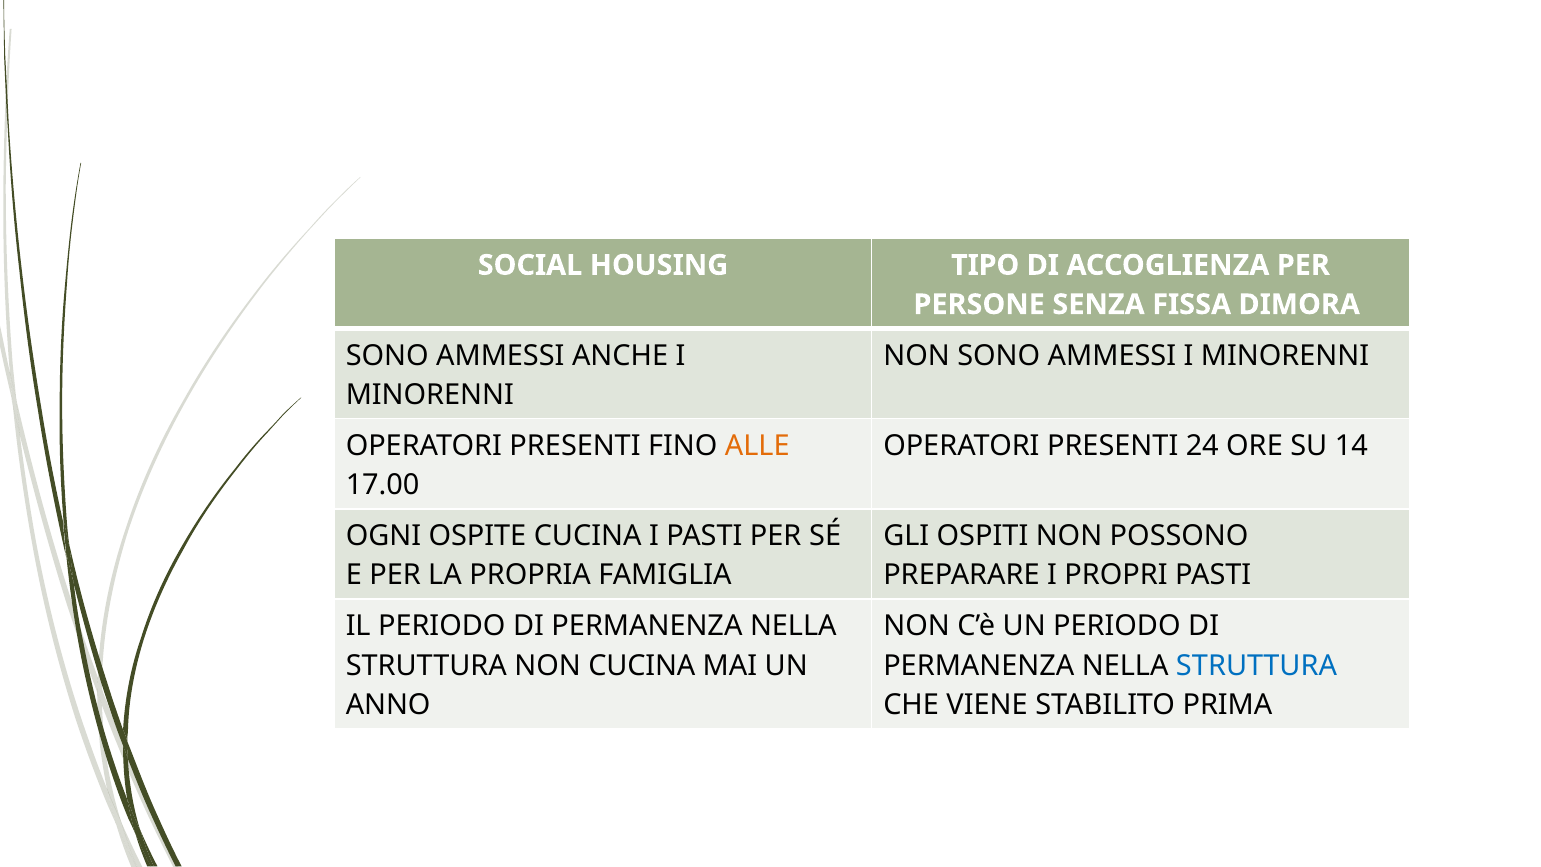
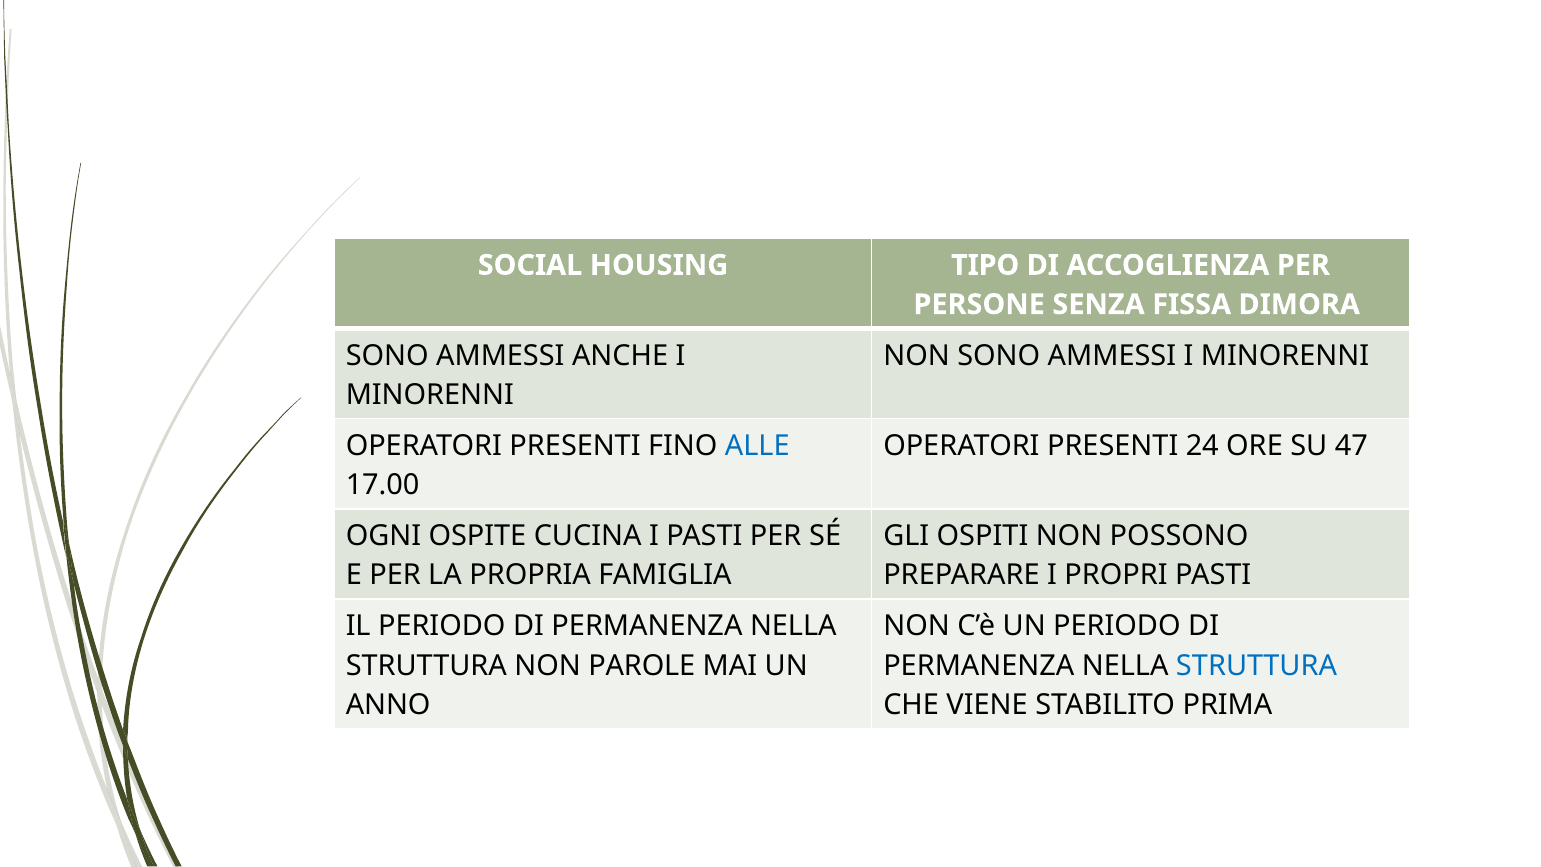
ALLE colour: orange -> blue
14: 14 -> 47
NON CUCINA: CUCINA -> PAROLE
